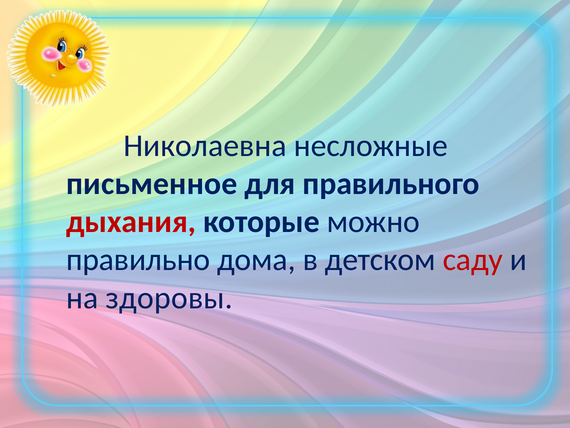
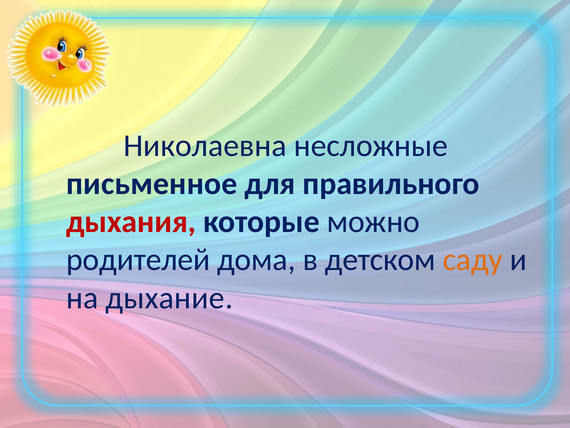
правильно: правильно -> родителей
саду colour: red -> orange
здоровы: здоровы -> дыхание
